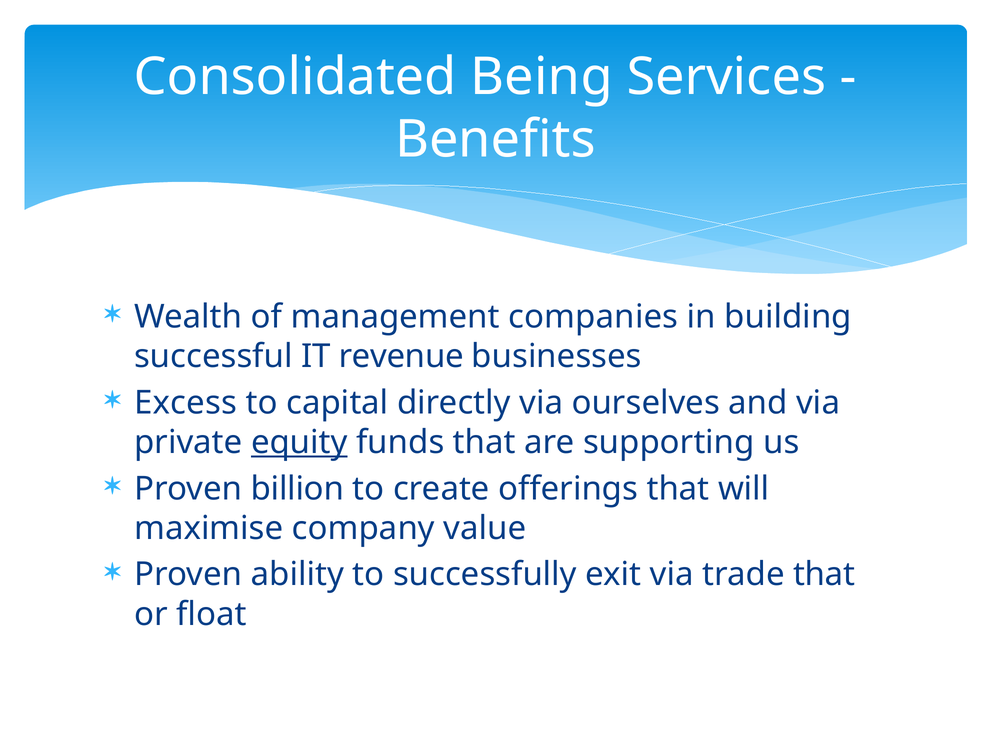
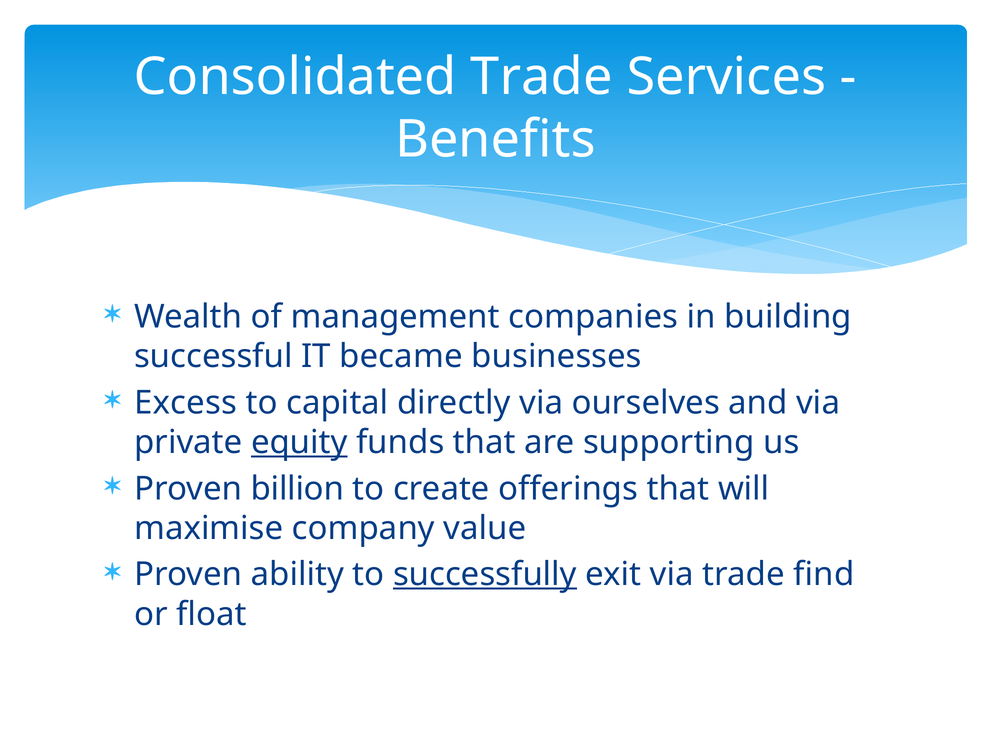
Consolidated Being: Being -> Trade
revenue: revenue -> became
successfully underline: none -> present
trade that: that -> find
